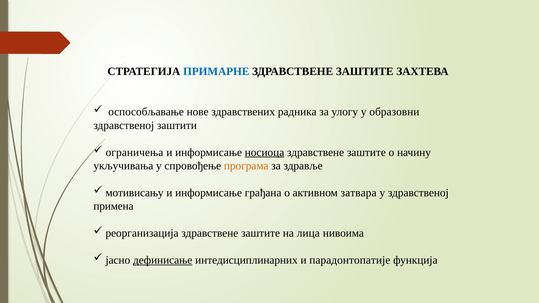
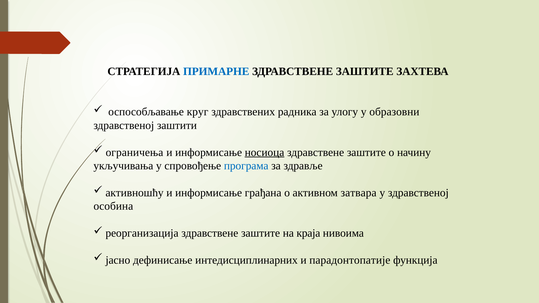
нове: нове -> круг
програма colour: orange -> blue
мотивисању: мотивисању -> активношћу
примена: примена -> особина
лица: лица -> краја
дефинисање underline: present -> none
